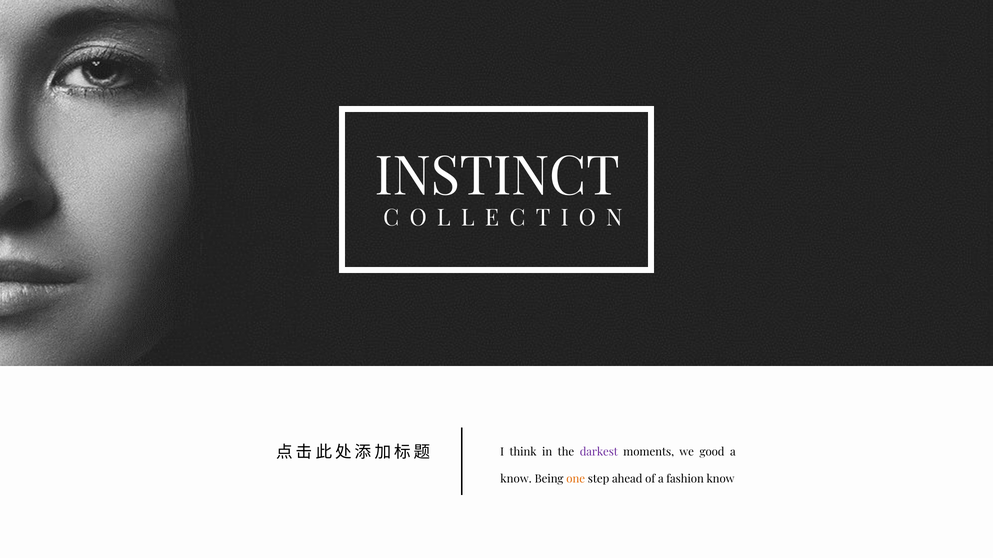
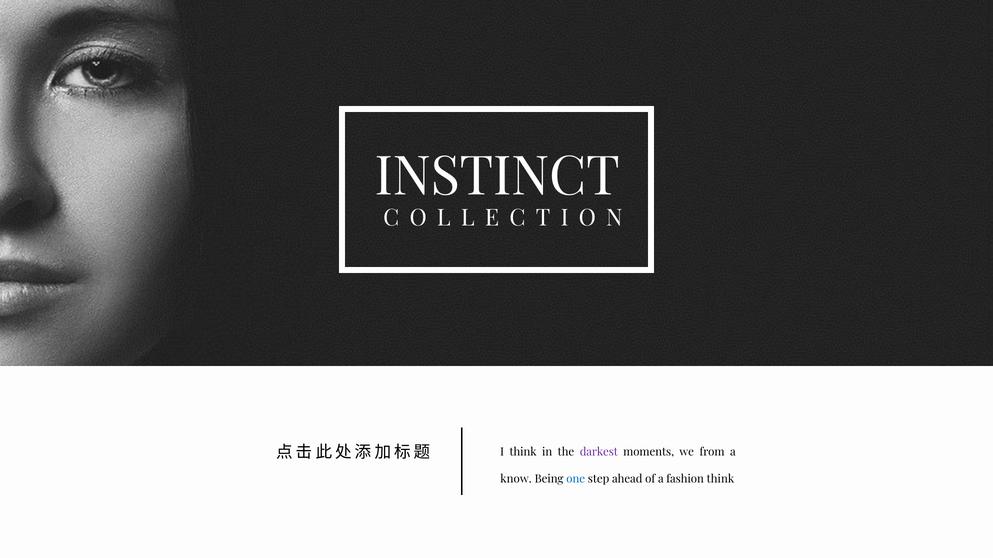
good: good -> from
one colour: orange -> blue
fashion know: know -> think
